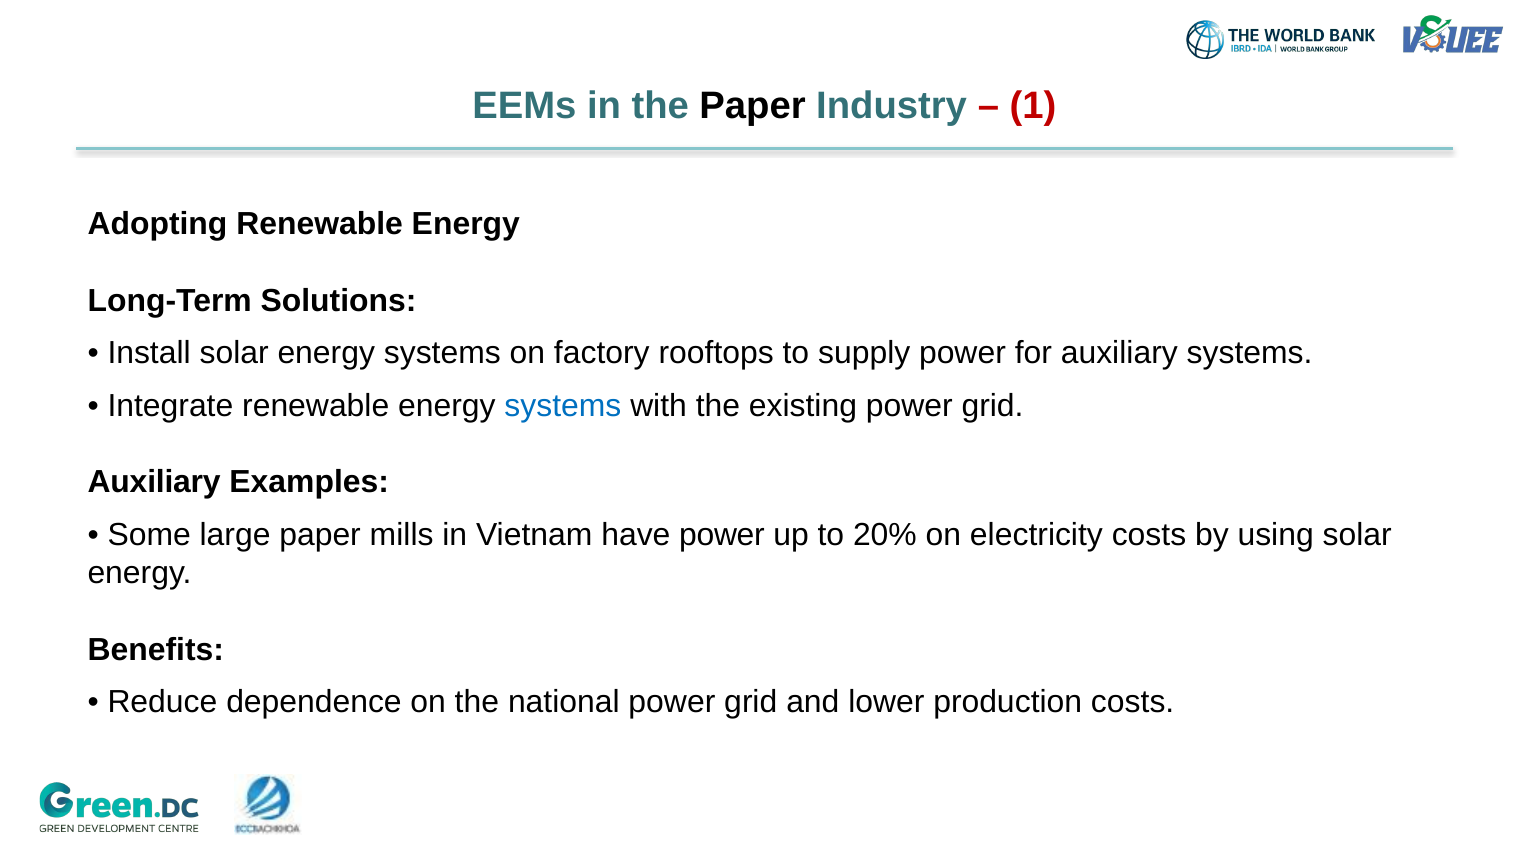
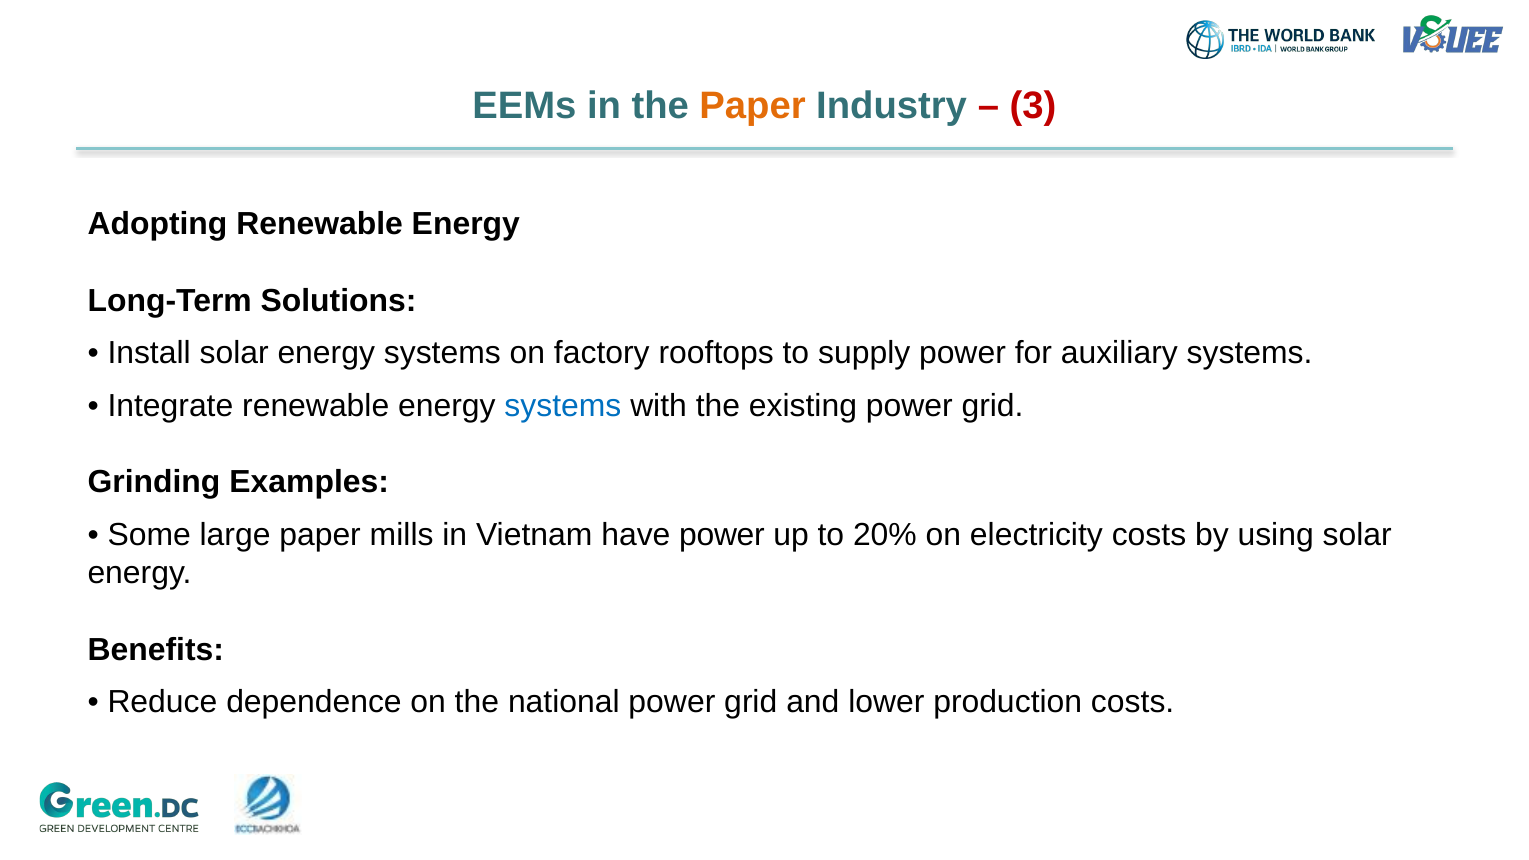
Paper at (753, 106) colour: black -> orange
1: 1 -> 3
Auxiliary at (154, 482): Auxiliary -> Grinding
